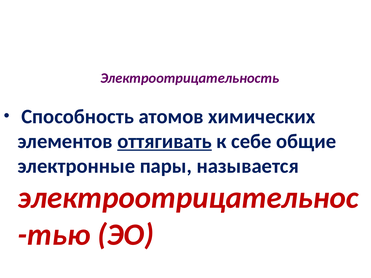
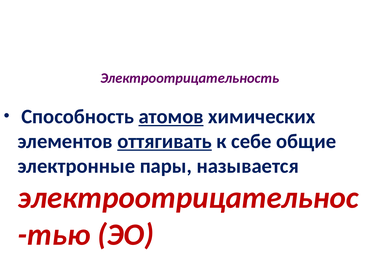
атомов underline: none -> present
